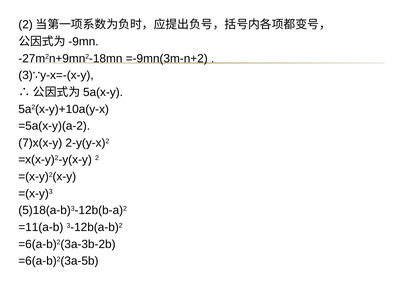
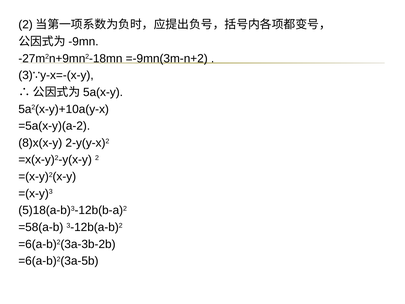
7)x(x-y: 7)x(x-y -> 8)x(x-y
=11(a-b: =11(a-b -> =58(a-b
